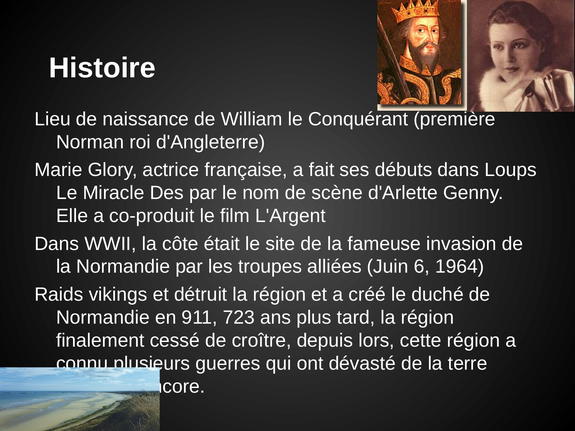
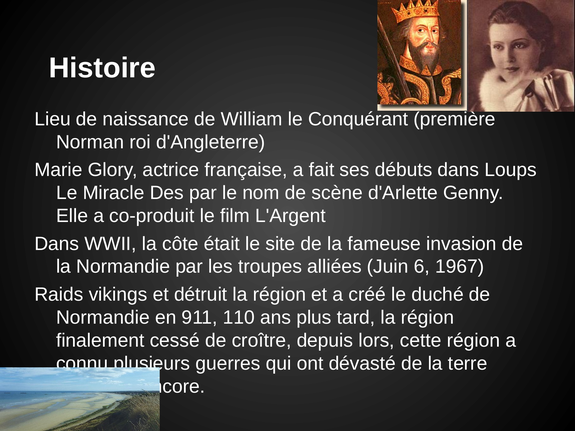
1964: 1964 -> 1967
723: 723 -> 110
